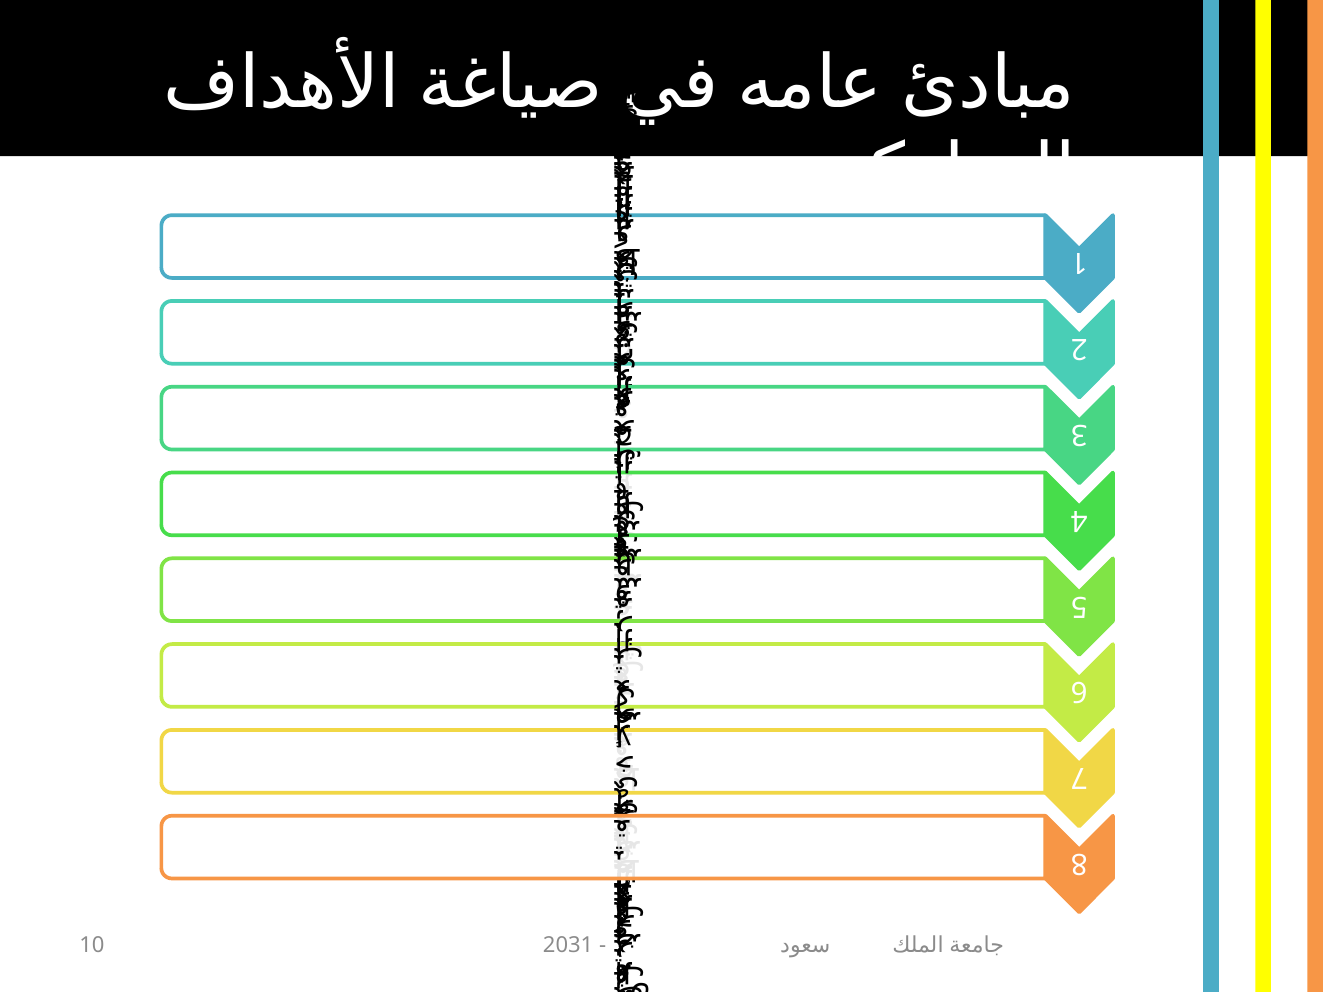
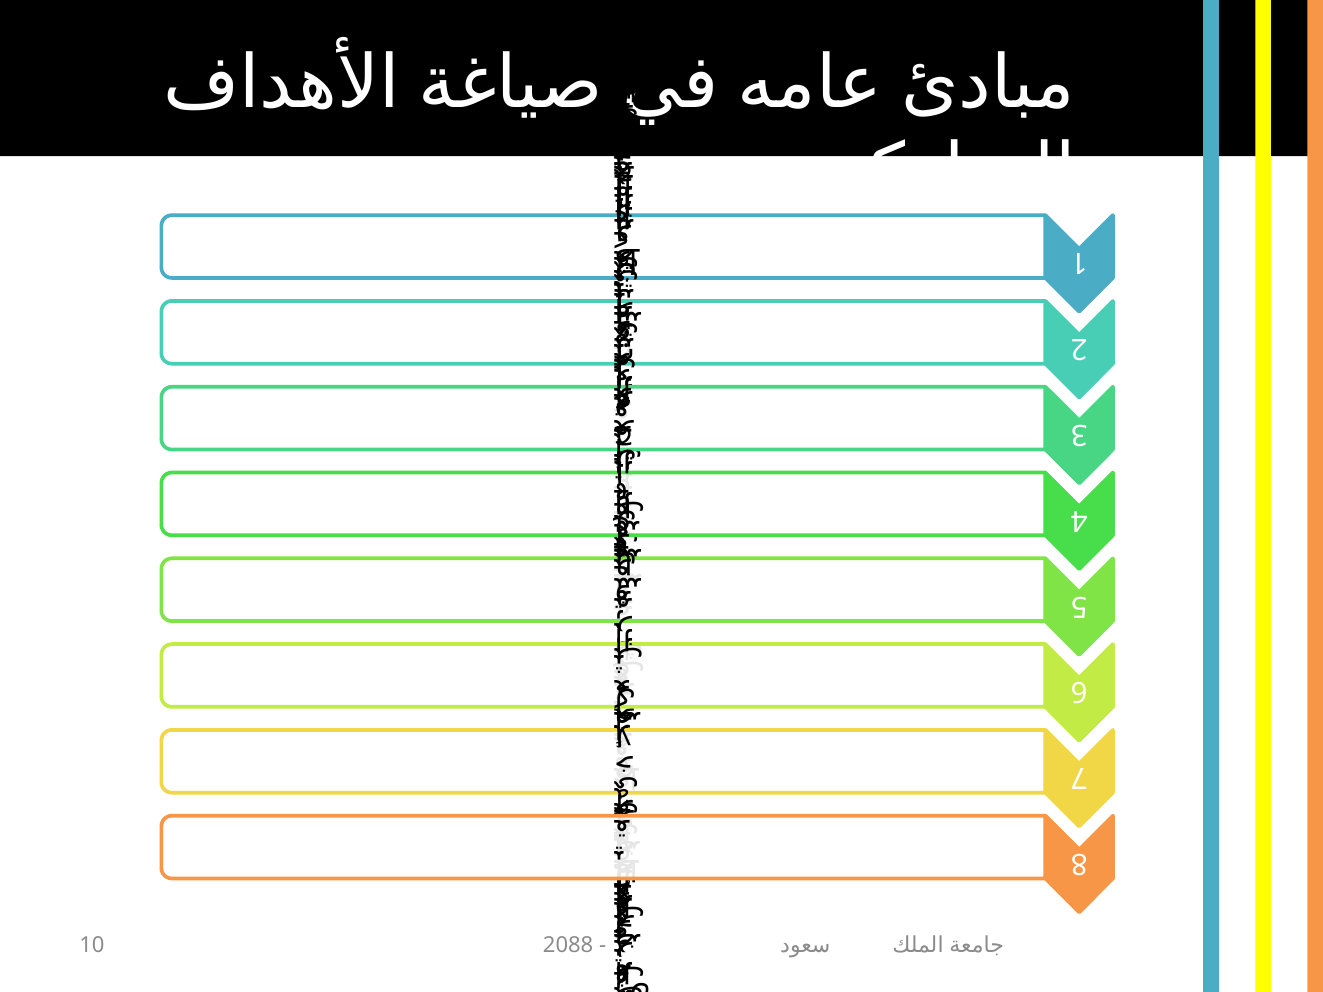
2031: 2031 -> 2088
